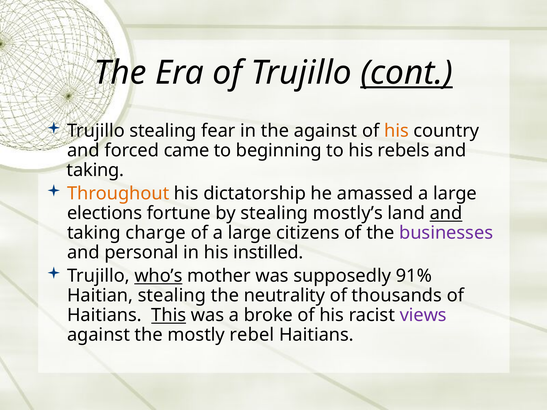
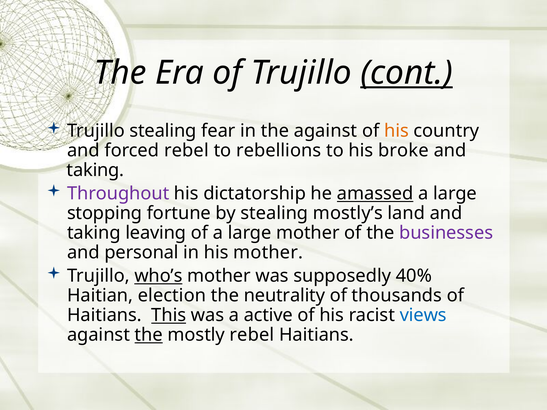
forced came: came -> rebel
beginning: beginning -> rebellions
rebels: rebels -> broke
Throughout colour: orange -> purple
amassed underline: none -> present
elections: elections -> stopping
and at (446, 213) underline: present -> none
charge: charge -> leaving
large citizens: citizens -> mother
his instilled: instilled -> mother
91%: 91% -> 40%
Haitian stealing: stealing -> election
broke: broke -> active
views colour: purple -> blue
the at (149, 335) underline: none -> present
